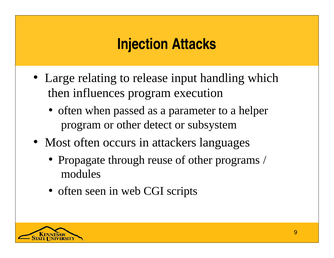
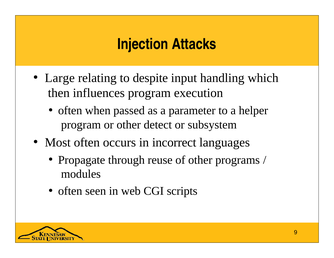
release: release -> despite
attackers: attackers -> incorrect
